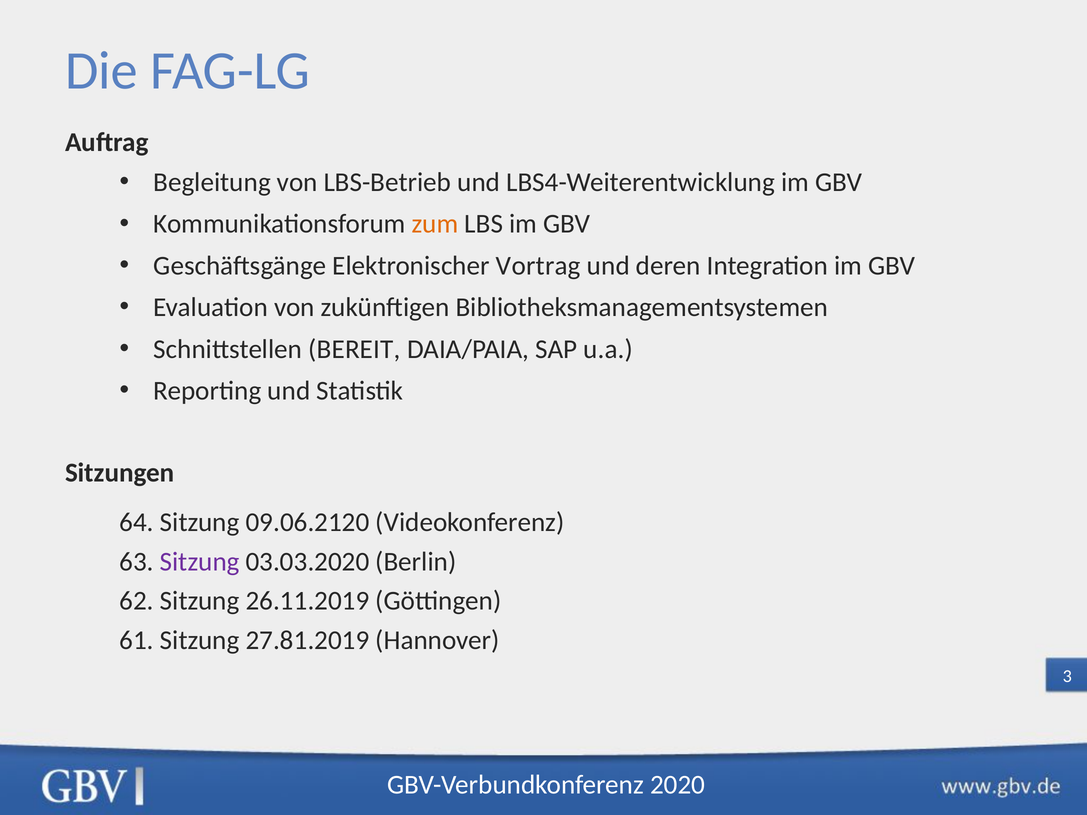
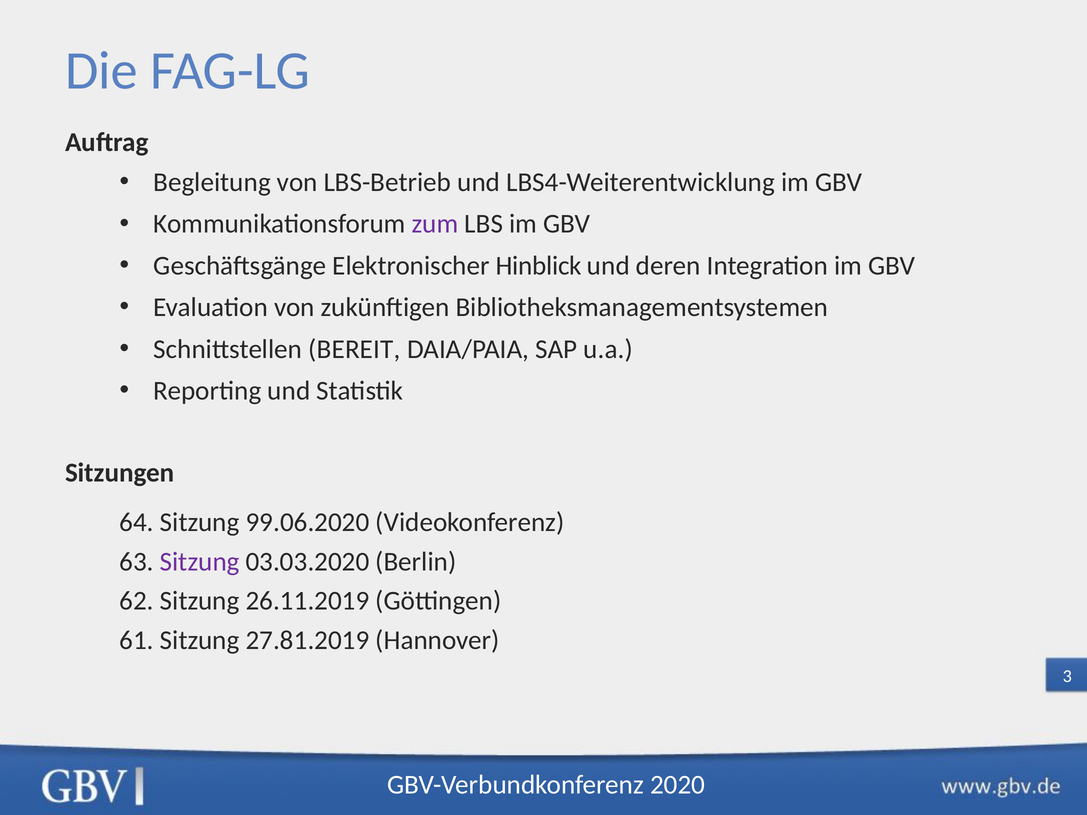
zum colour: orange -> purple
Vortrag: Vortrag -> Hinblick
09.06.2120: 09.06.2120 -> 99.06.2020
